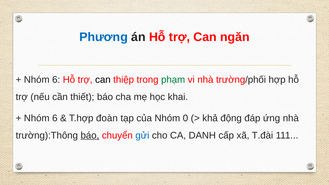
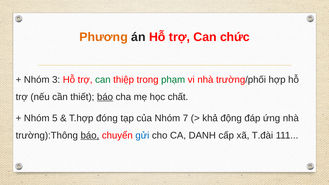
Phương colour: blue -> orange
ngăn: ngăn -> chức
6 at (56, 80): 6 -> 3
can at (103, 80) colour: black -> green
báo at (105, 97) underline: none -> present
khai: khai -> chất
6 at (55, 118): 6 -> 5
đoàn: đoàn -> đóng
0: 0 -> 7
